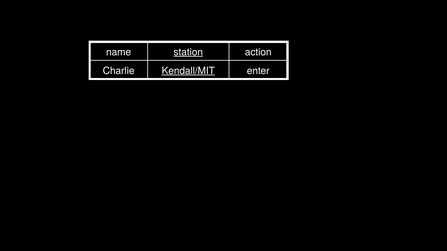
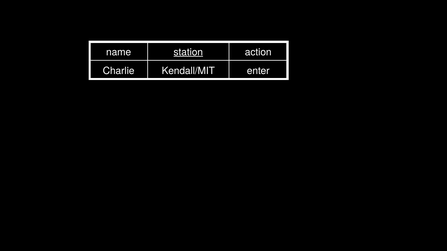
Kendall/MIT underline: present -> none
